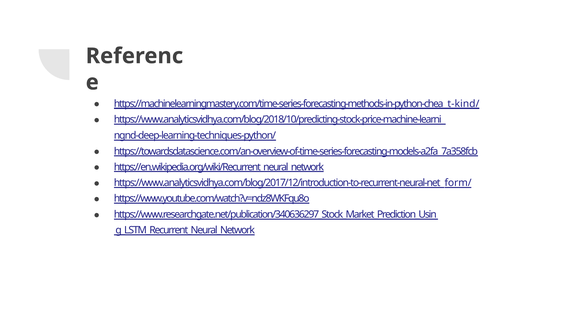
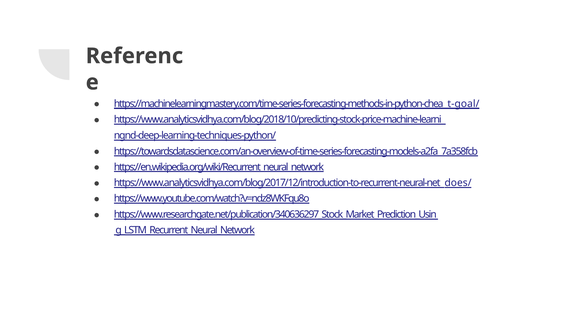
t-kind/: t-kind/ -> t-goal/
form/: form/ -> does/
